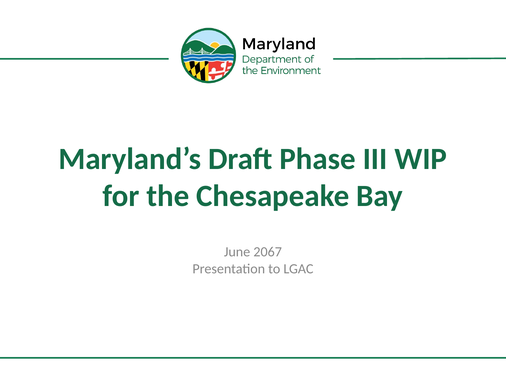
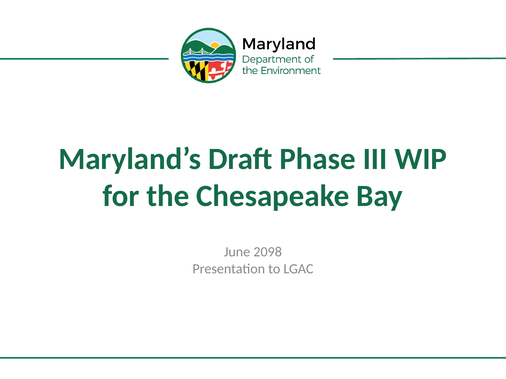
2067: 2067 -> 2098
